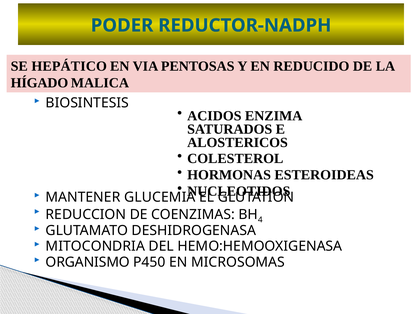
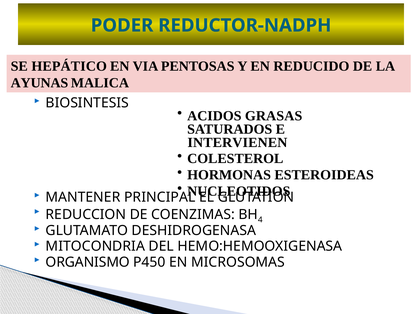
HÍGADO: HÍGADO -> AYUNAS
ENZIMA: ENZIMA -> GRASAS
ALOSTERICOS: ALOSTERICOS -> INTERVIENEN
GLUCEMIA: GLUCEMIA -> PRINCIPAL
